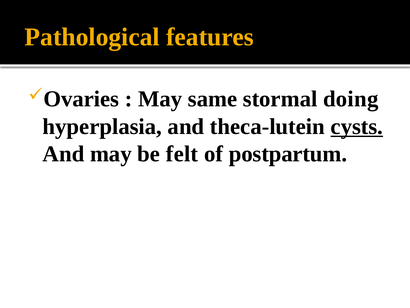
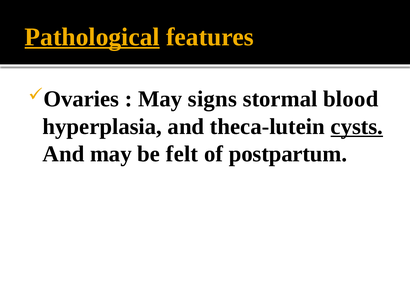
Pathological underline: none -> present
same: same -> signs
doing: doing -> blood
